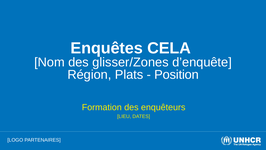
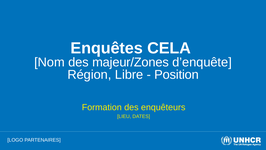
glisser/Zones: glisser/Zones -> majeur/Zones
Plats: Plats -> Libre
